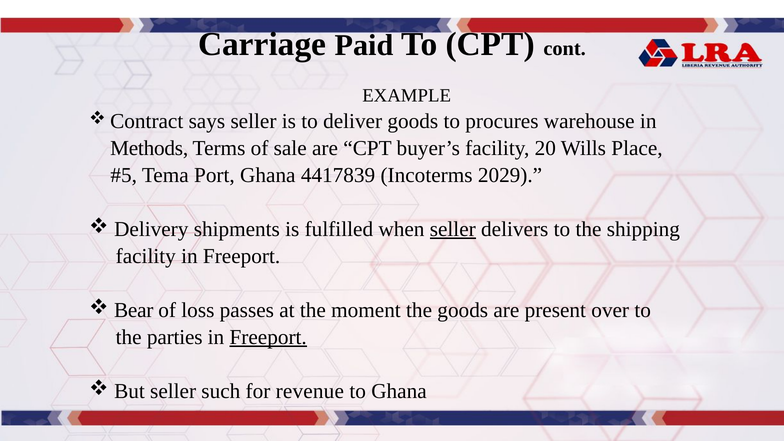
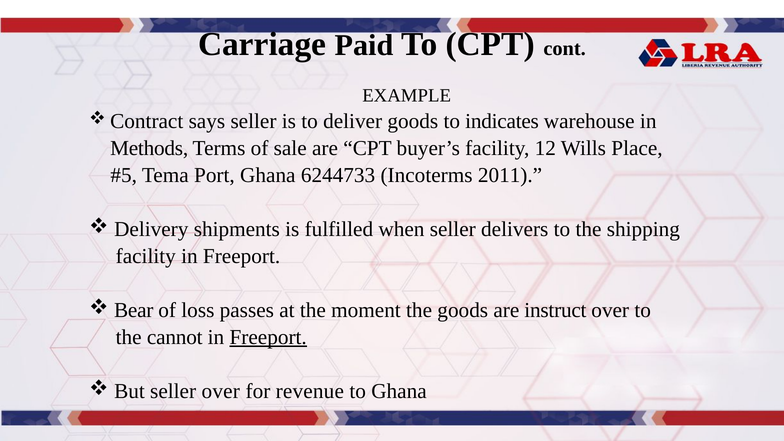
procures: procures -> indicates
20: 20 -> 12
4417839: 4417839 -> 6244733
2029: 2029 -> 2011
seller at (453, 229) underline: present -> none
present: present -> instruct
parties: parties -> cannot
seller such: such -> over
